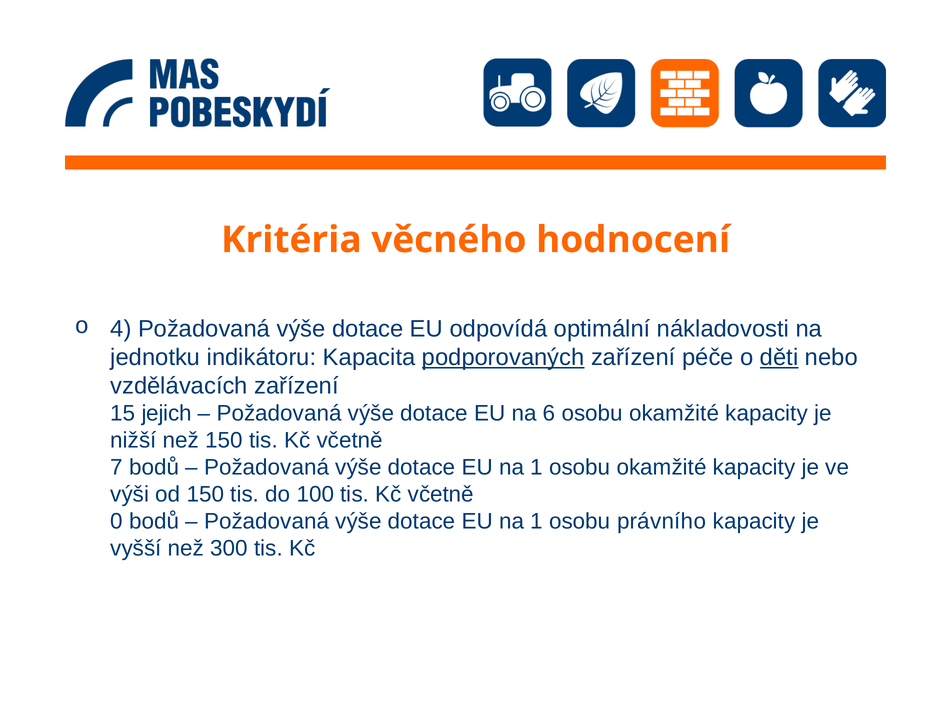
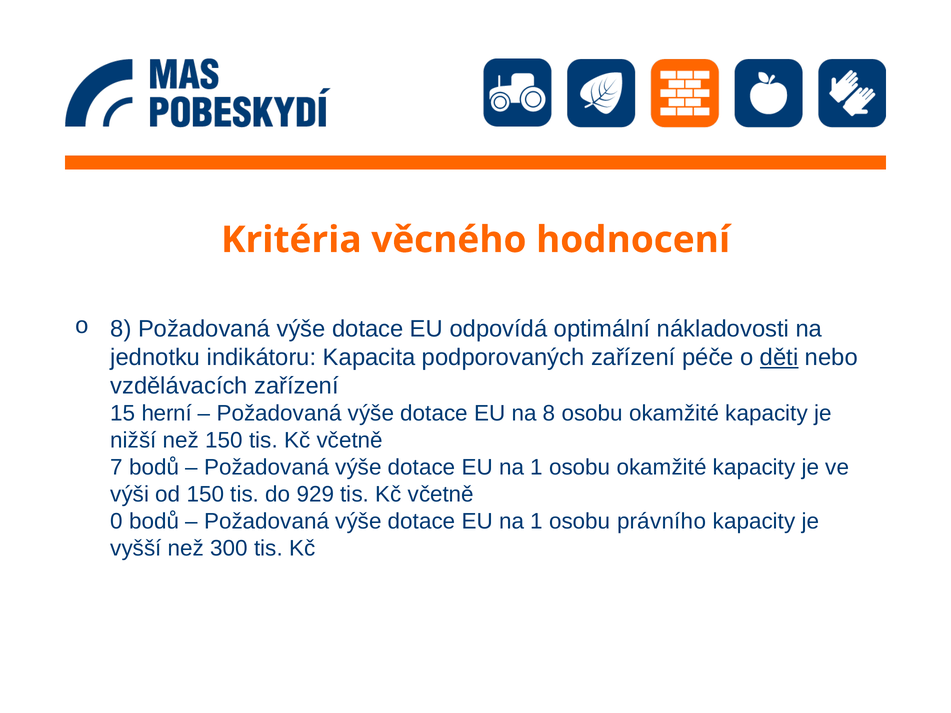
o 4: 4 -> 8
podporovaných underline: present -> none
jejich: jejich -> herní
na 6: 6 -> 8
100: 100 -> 929
